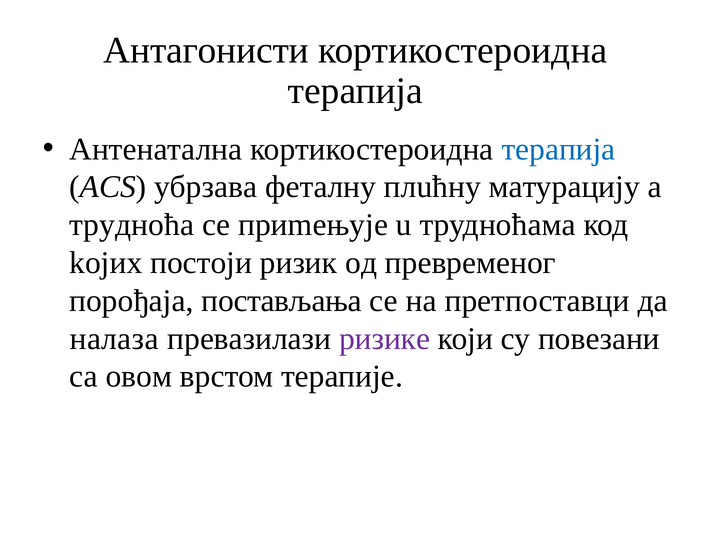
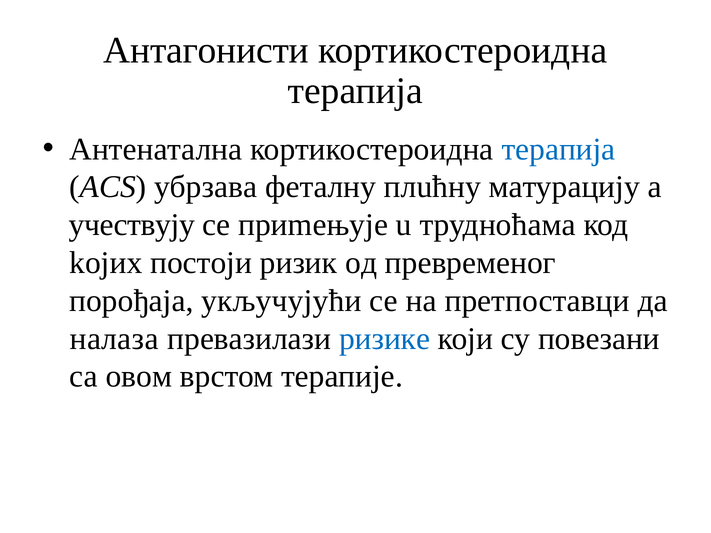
трудноћа: трудноћа -> учествују
постављања: постављања -> укључујући
ризике colour: purple -> blue
